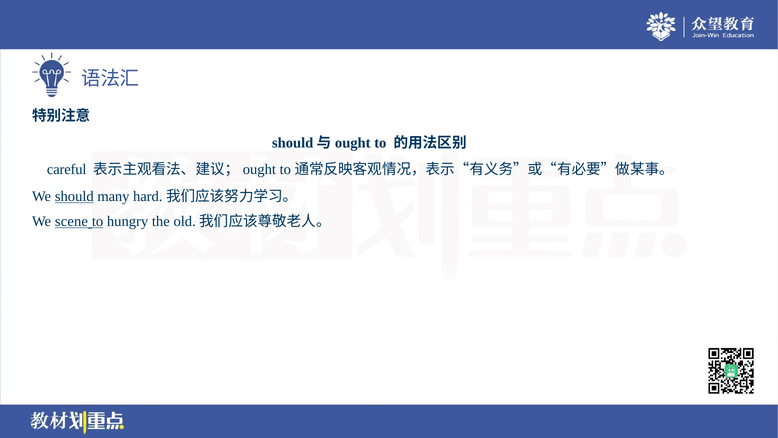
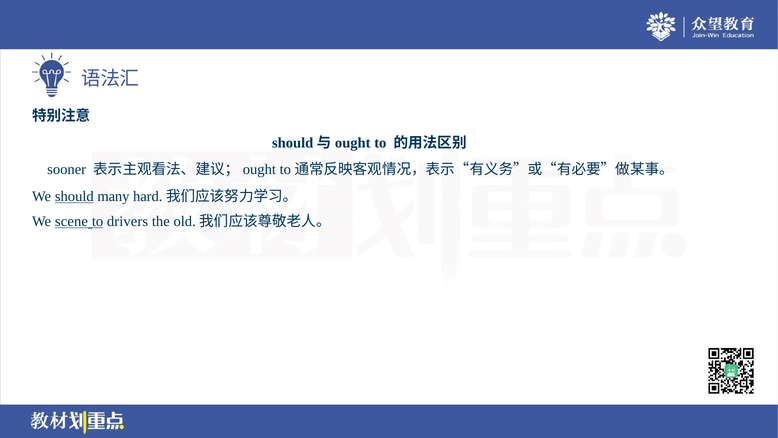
careful: careful -> sooner
hungry: hungry -> drivers
